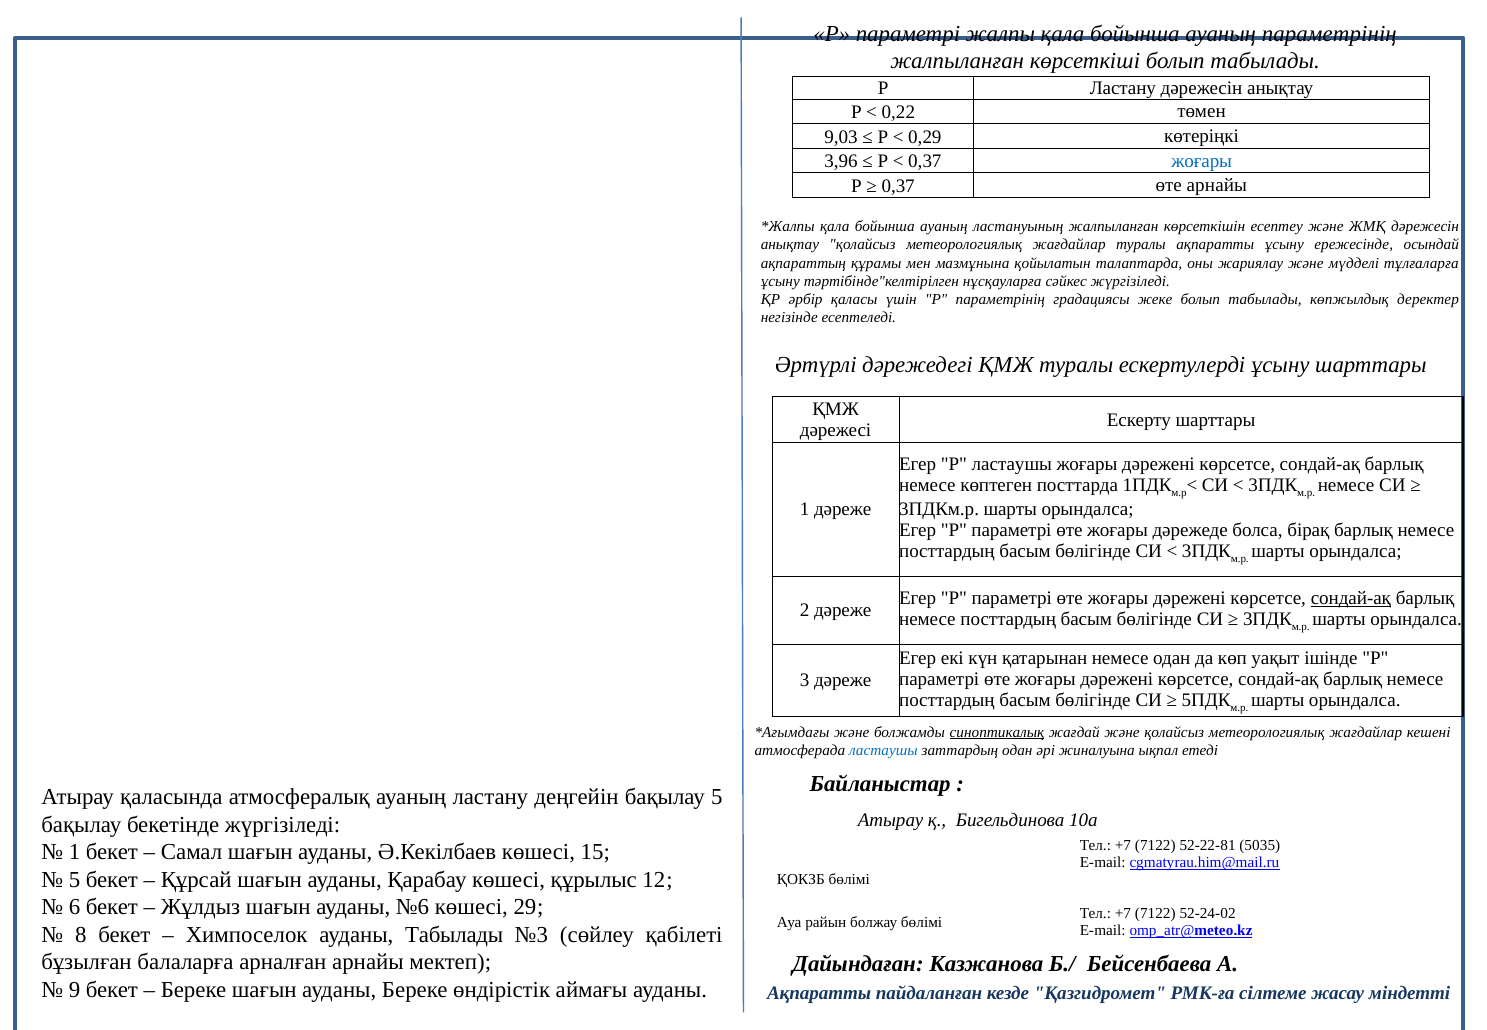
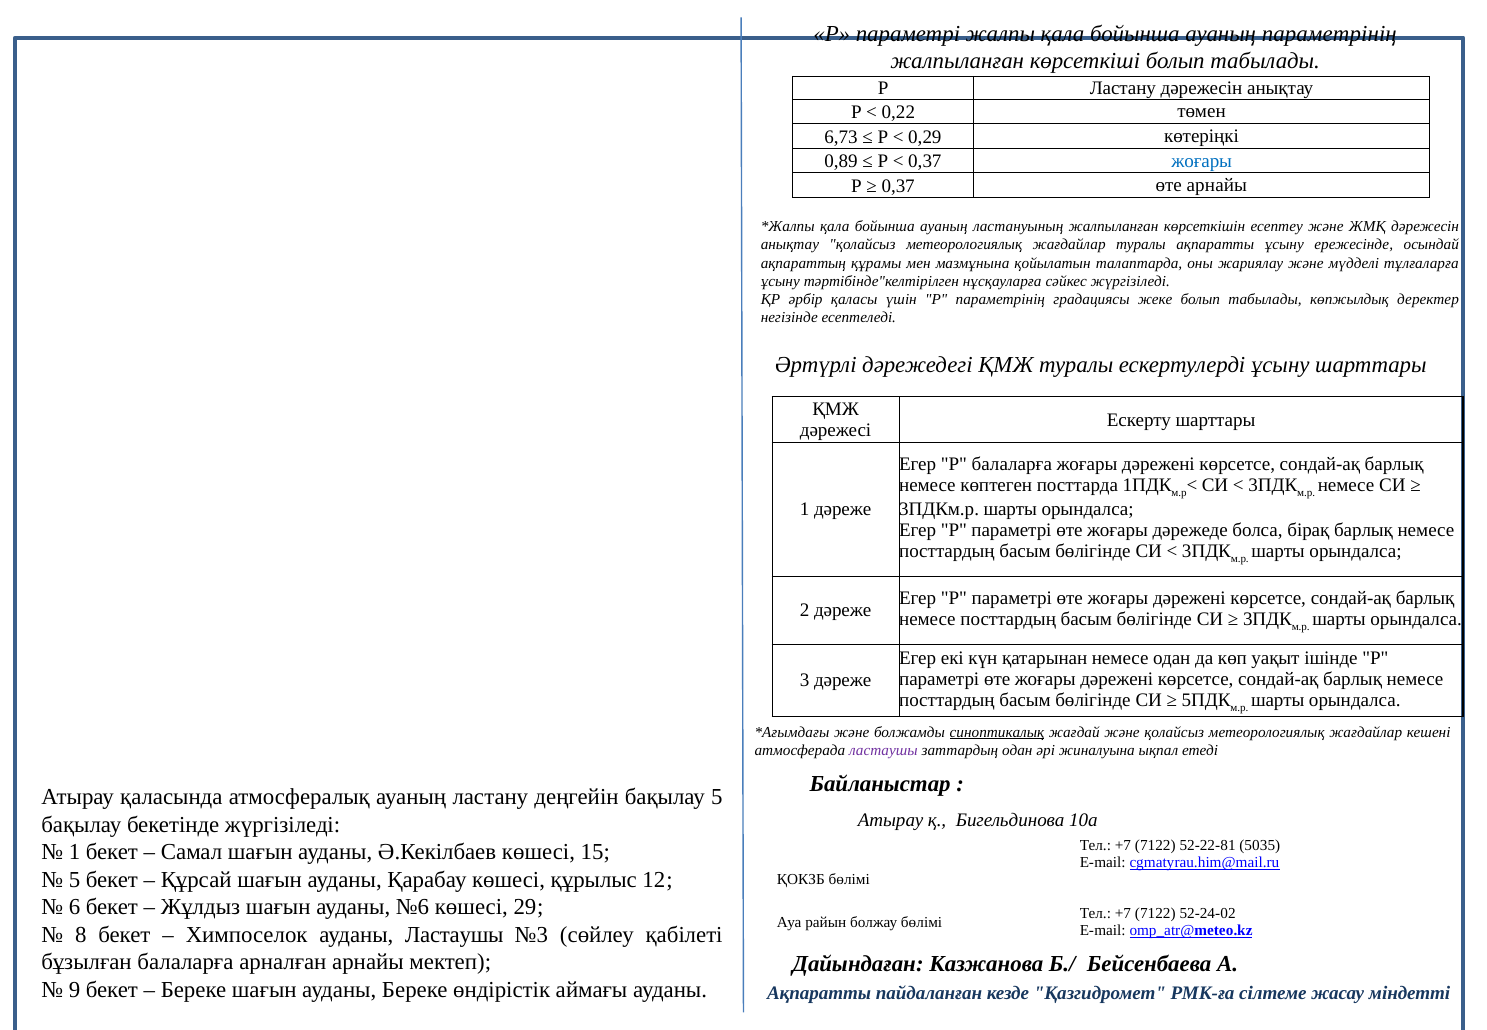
9,03: 9,03 -> 6,73
3,96: 3,96 -> 0,89
Р ластаушы: ластаушы -> балаларға
сондай-ақ at (1351, 598) underline: present -> none
ластаушы at (883, 750) colour: blue -> purple
ауданы Табылады: Табылады -> Ластаушы
